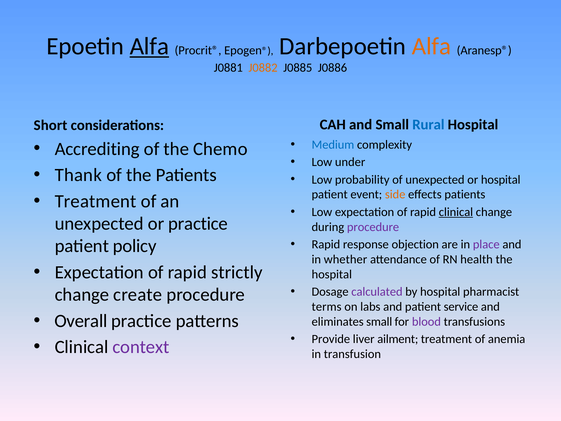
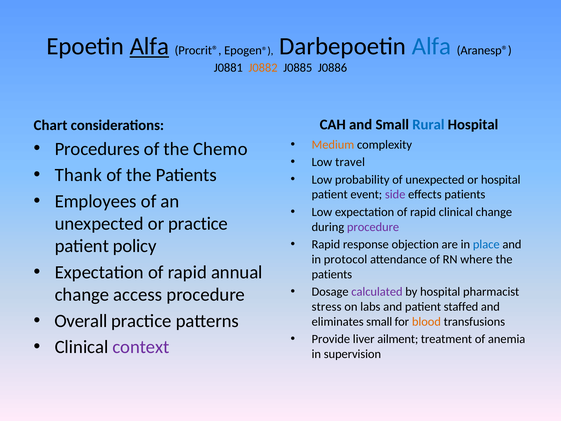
Alfa at (431, 46) colour: orange -> blue
Short: Short -> Chart
Medium colour: blue -> orange
Accrediting: Accrediting -> Procedures
under: under -> travel
side colour: orange -> purple
Treatment at (96, 201): Treatment -> Employees
clinical at (456, 212) underline: present -> none
place colour: purple -> blue
whether: whether -> protocol
health: health -> where
strictly: strictly -> annual
hospital at (332, 274): hospital -> patients
create: create -> access
terms: terms -> stress
service: service -> staffed
blood colour: purple -> orange
transfusion: transfusion -> supervision
